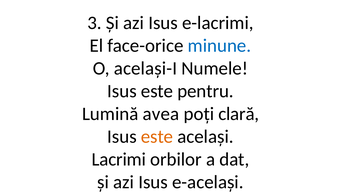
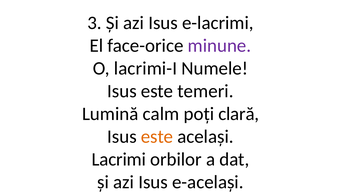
minune colour: blue -> purple
același-I: același-I -> lacrimi-I
pentru: pentru -> temeri
avea: avea -> calm
